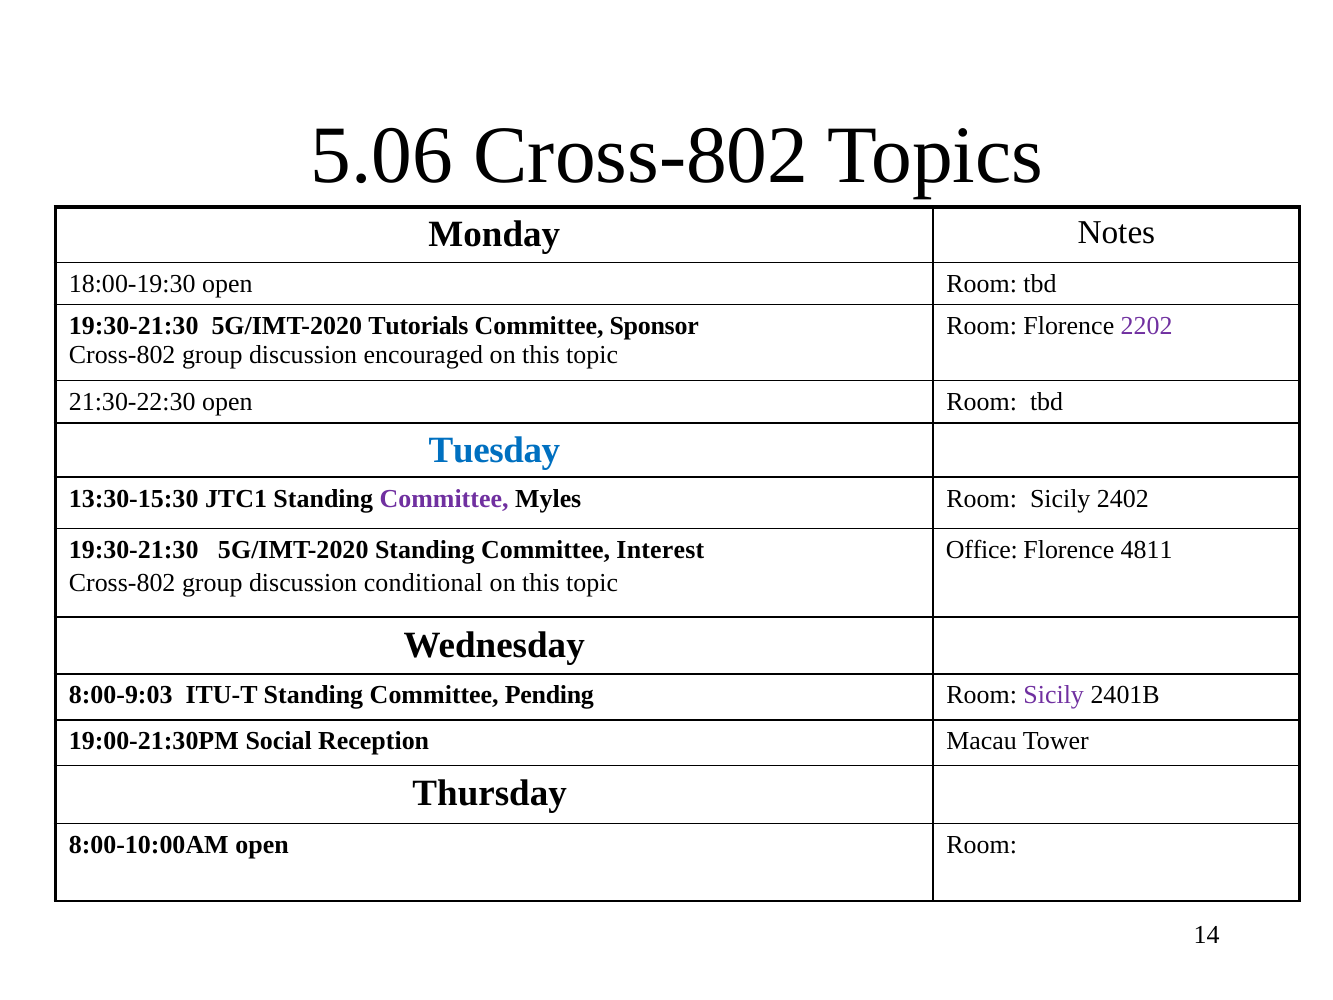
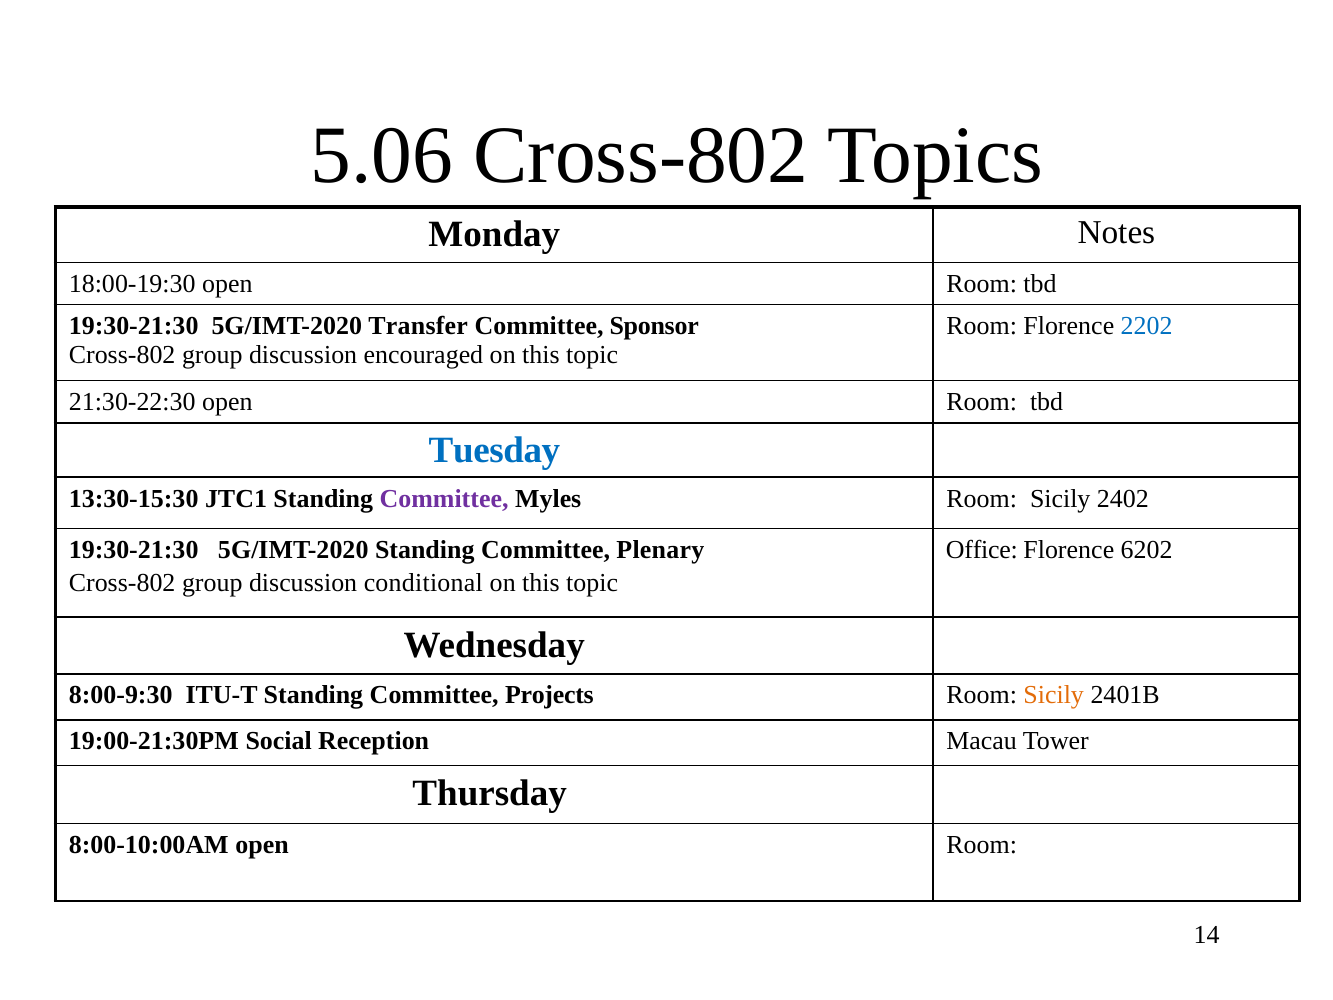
Tutorials: Tutorials -> Transfer
2202 colour: purple -> blue
Interest: Interest -> Plenary
4811: 4811 -> 6202
8:00-9:03: 8:00-9:03 -> 8:00-9:30
Pending: Pending -> Projects
Sicily at (1054, 695) colour: purple -> orange
